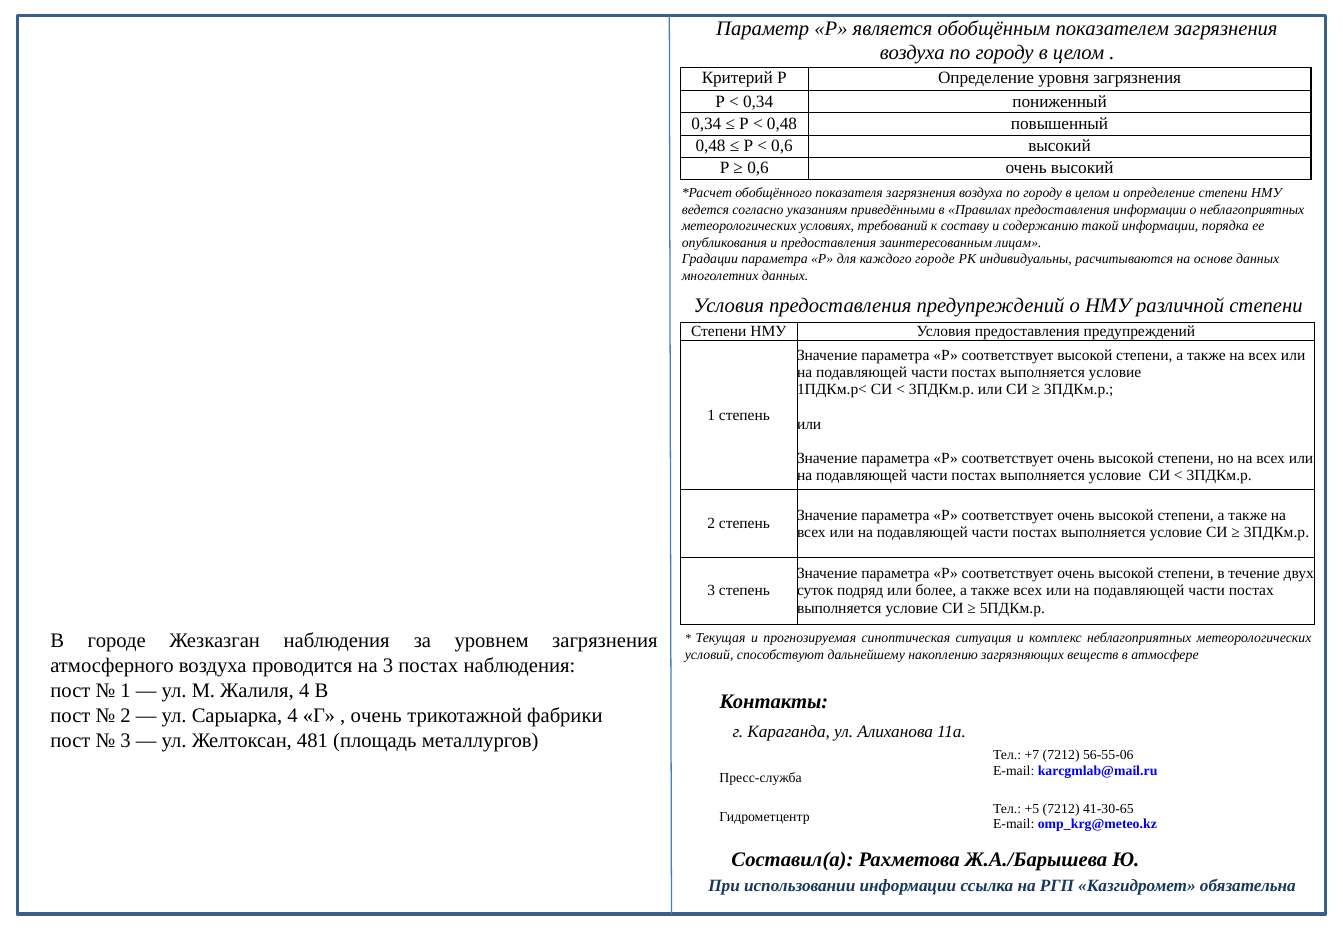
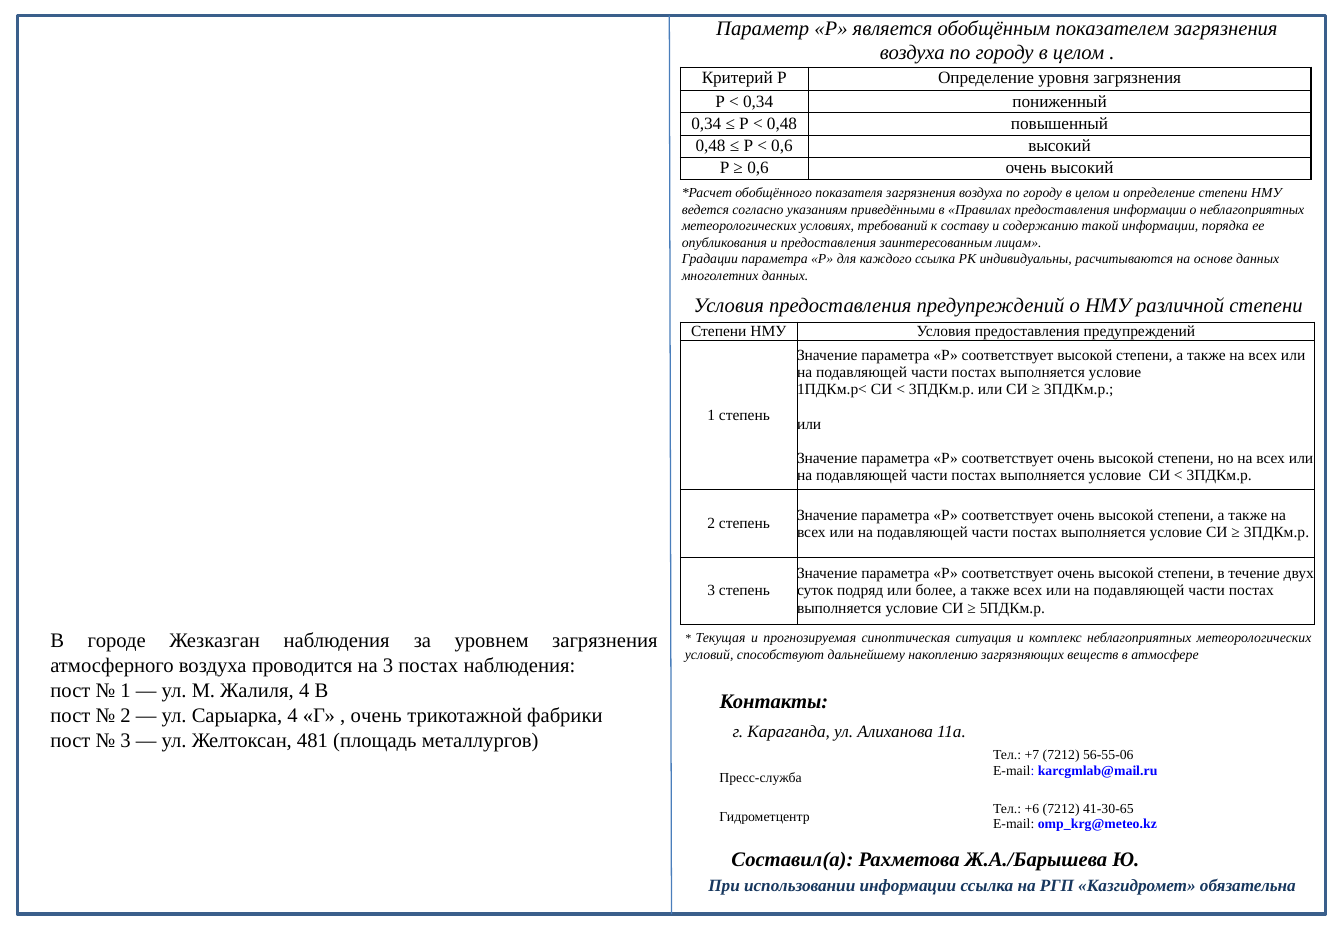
каждого городе: городе -> ссылка
+5: +5 -> +6
